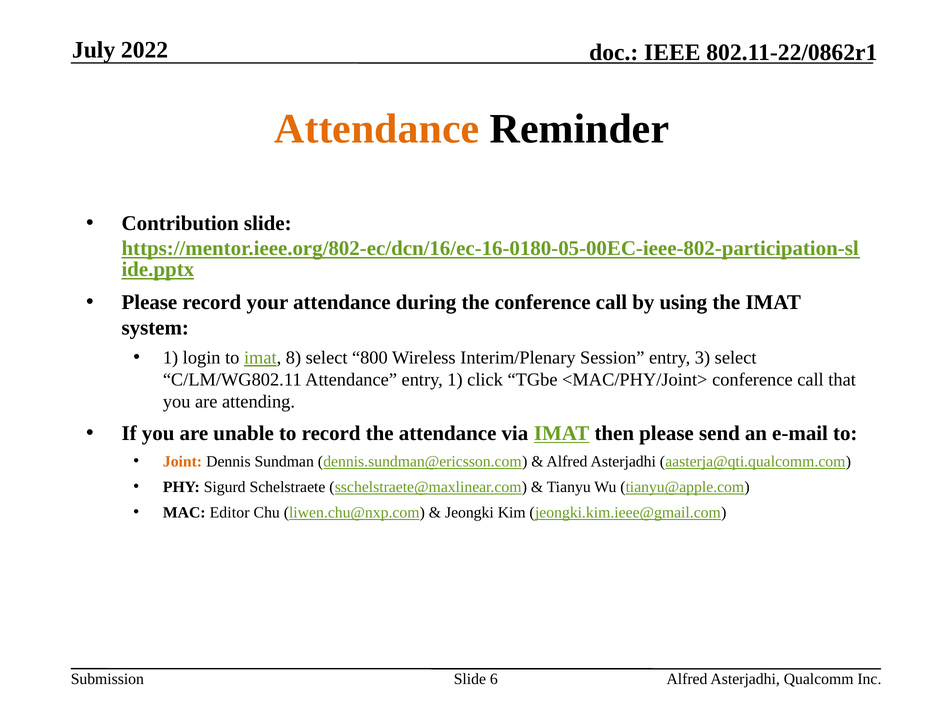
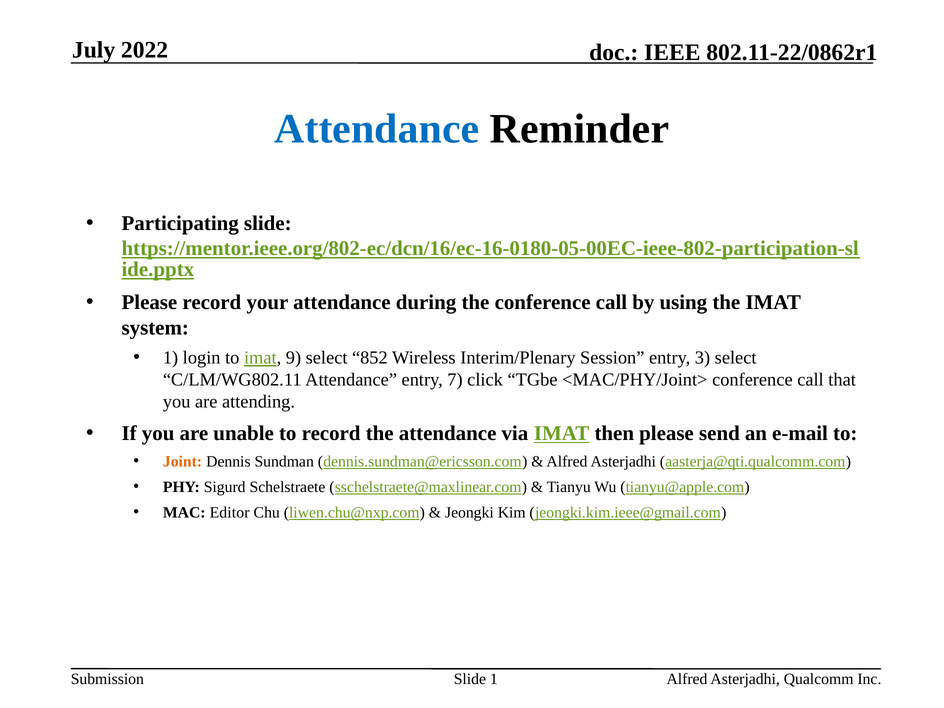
Attendance at (377, 129) colour: orange -> blue
Contribution: Contribution -> Participating
8: 8 -> 9
800: 800 -> 852
entry 1: 1 -> 7
Slide 6: 6 -> 1
